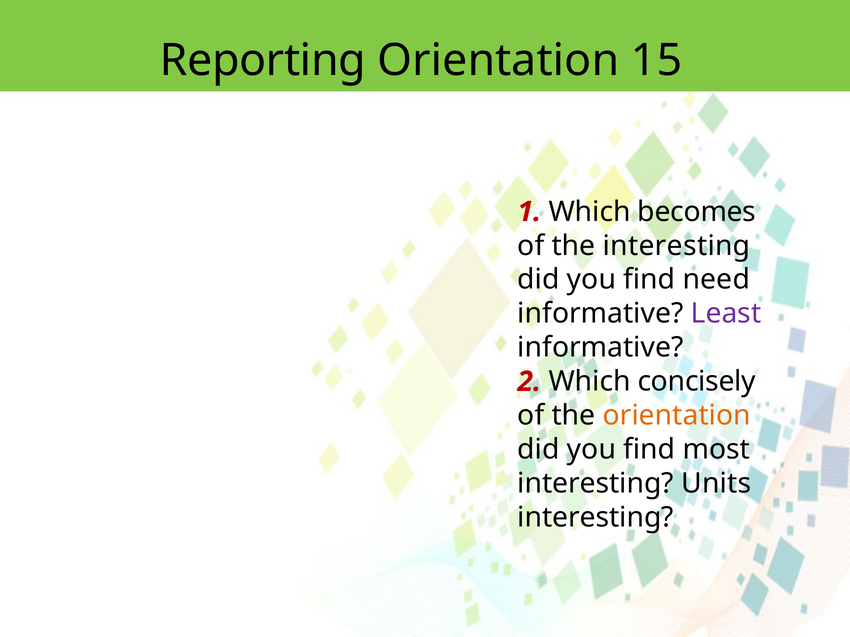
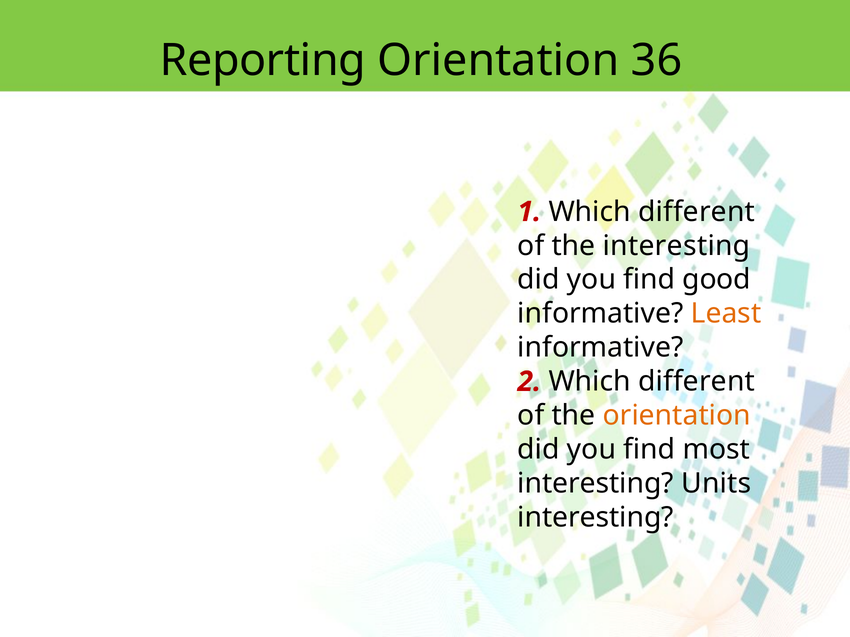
15: 15 -> 36
1 Which becomes: becomes -> different
need: need -> good
Least colour: purple -> orange
2 Which concisely: concisely -> different
